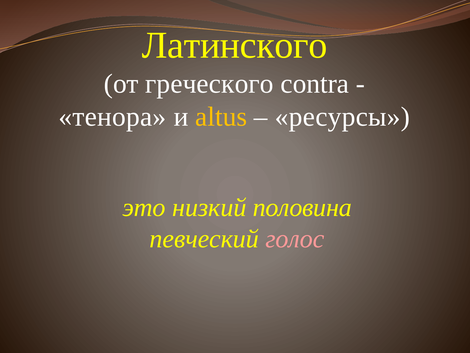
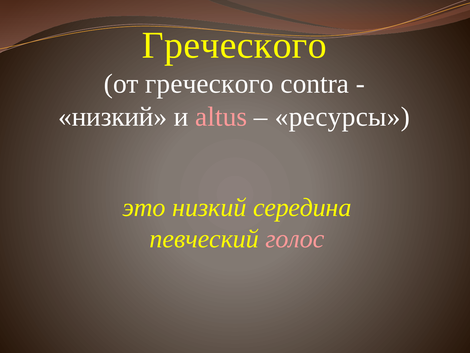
Латинского at (235, 45): Латинского -> Греческого
тенора at (112, 116): тенора -> низкий
altus colour: yellow -> pink
половина: половина -> середина
